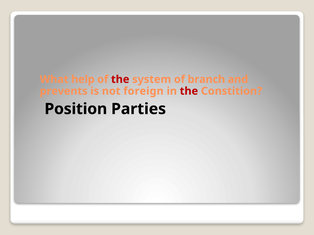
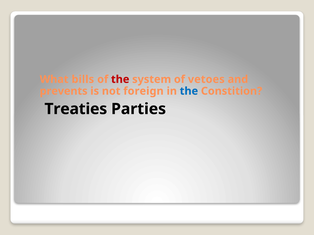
help: help -> bills
branch: branch -> vetoes
the at (189, 91) colour: red -> blue
Position: Position -> Treaties
